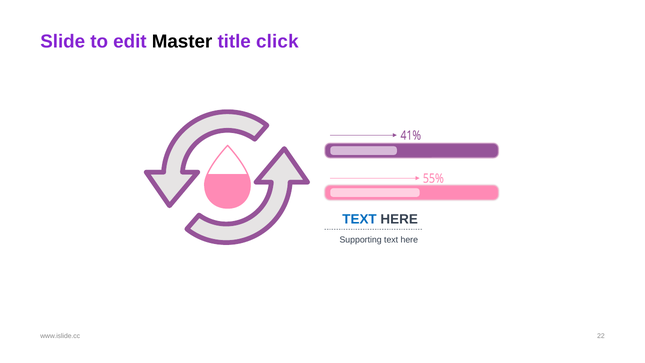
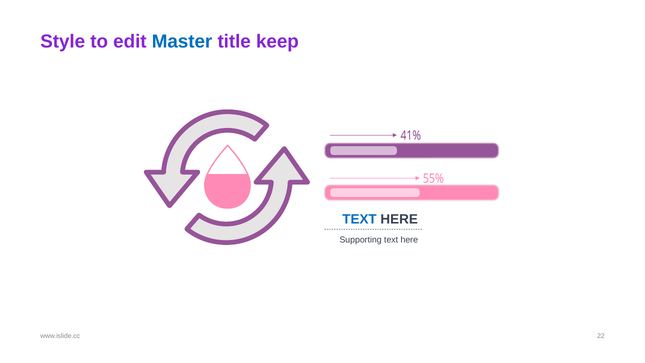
Slide: Slide -> Style
Master colour: black -> blue
click: click -> keep
